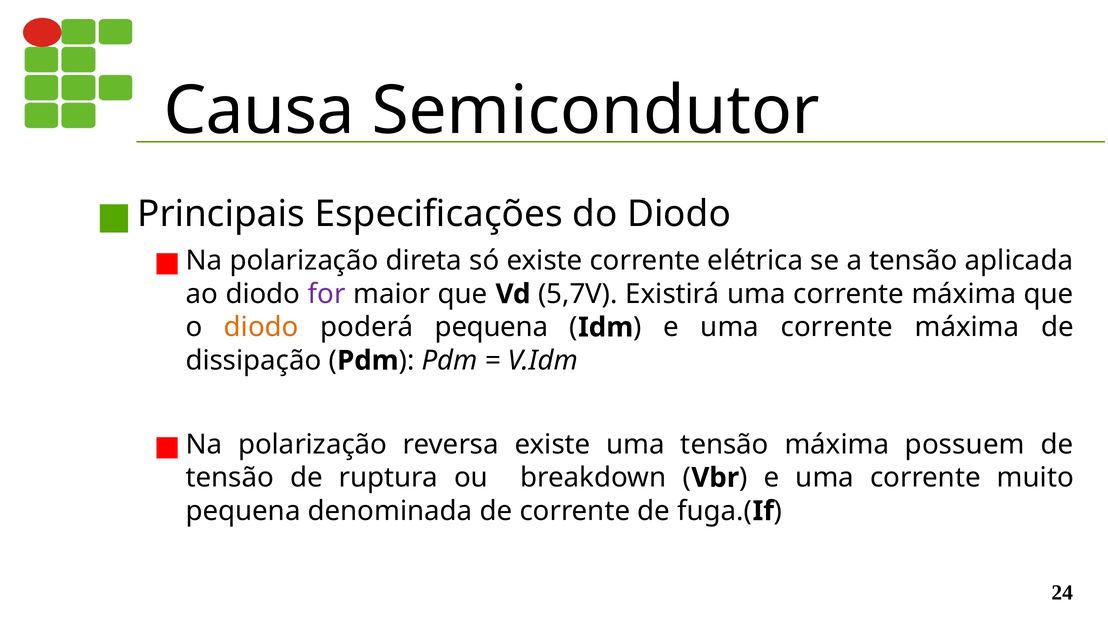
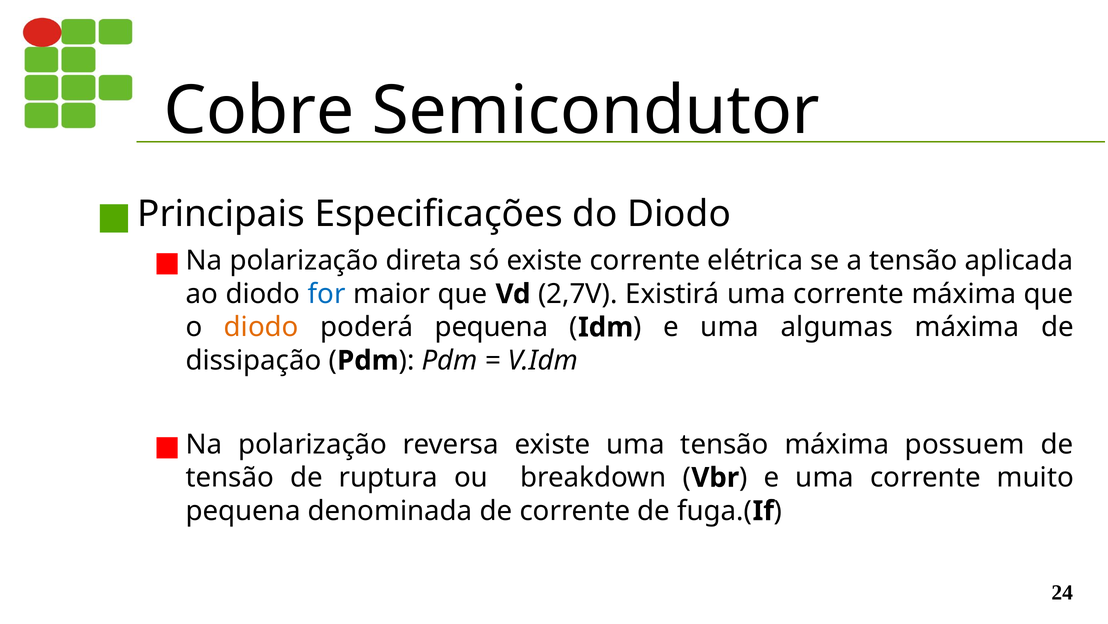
Causa: Causa -> Cobre
for colour: purple -> blue
5,7V: 5,7V -> 2,7V
corrente at (837, 327): corrente -> algumas
